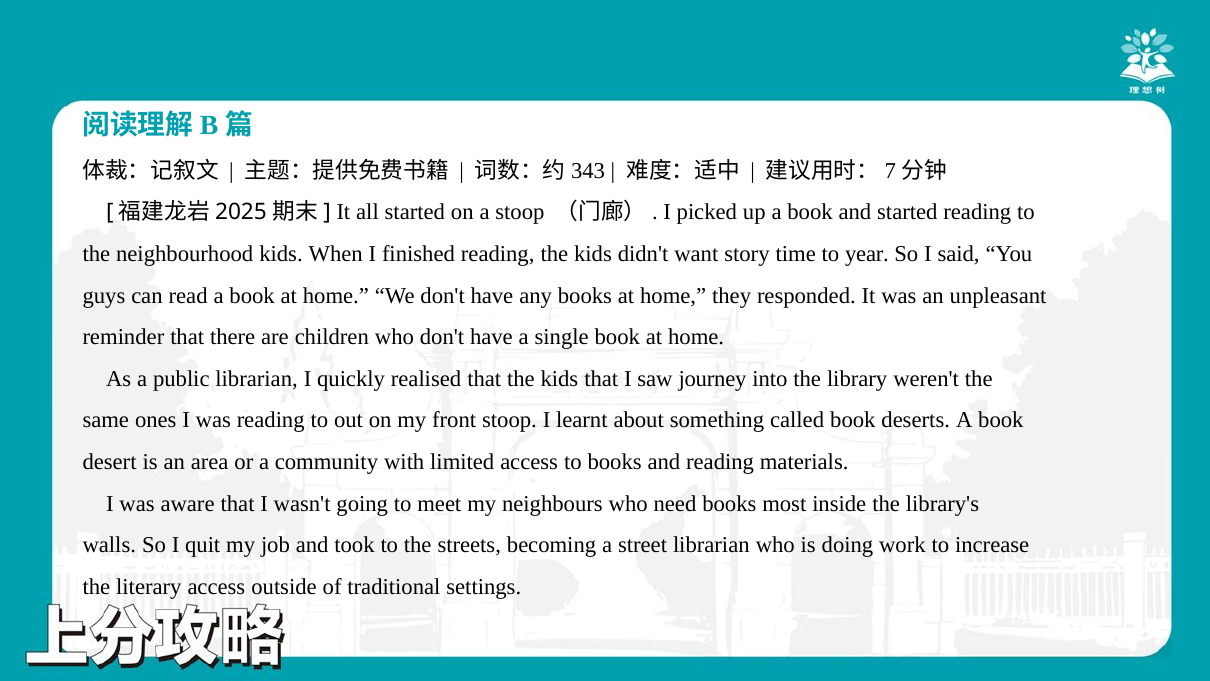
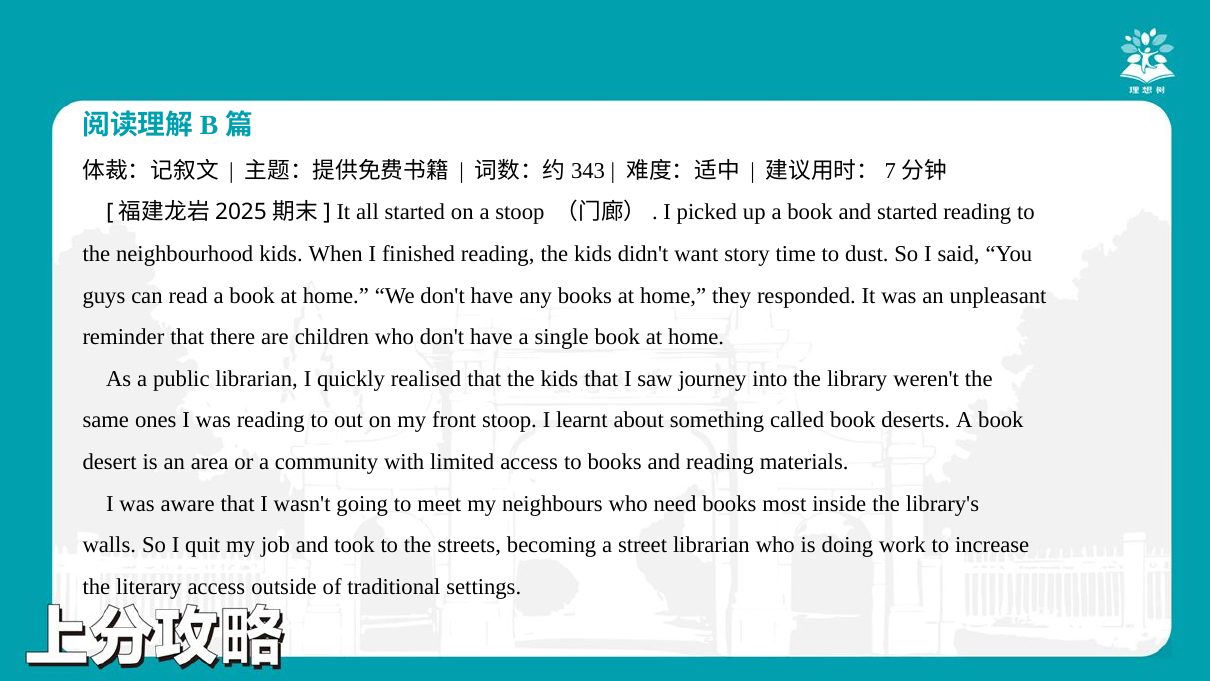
year: year -> dust
